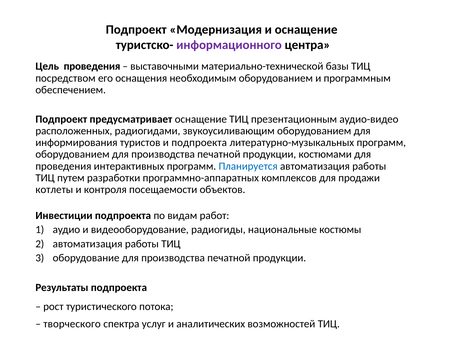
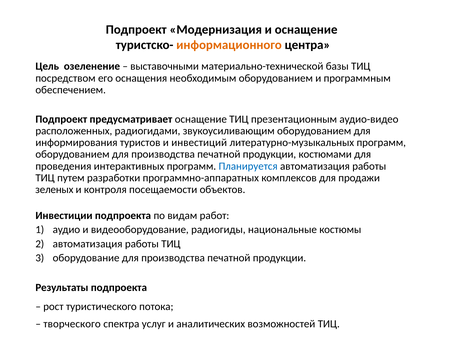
информационного colour: purple -> orange
Цель проведения: проведения -> озеленение
и подпроекта: подпроекта -> инвестиций
котлеты: котлеты -> зеленых
